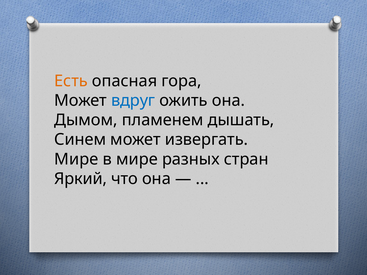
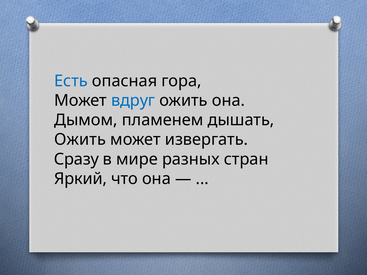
Есть colour: orange -> blue
Синем at (80, 140): Синем -> Ожить
Мире at (76, 159): Мире -> Сразу
